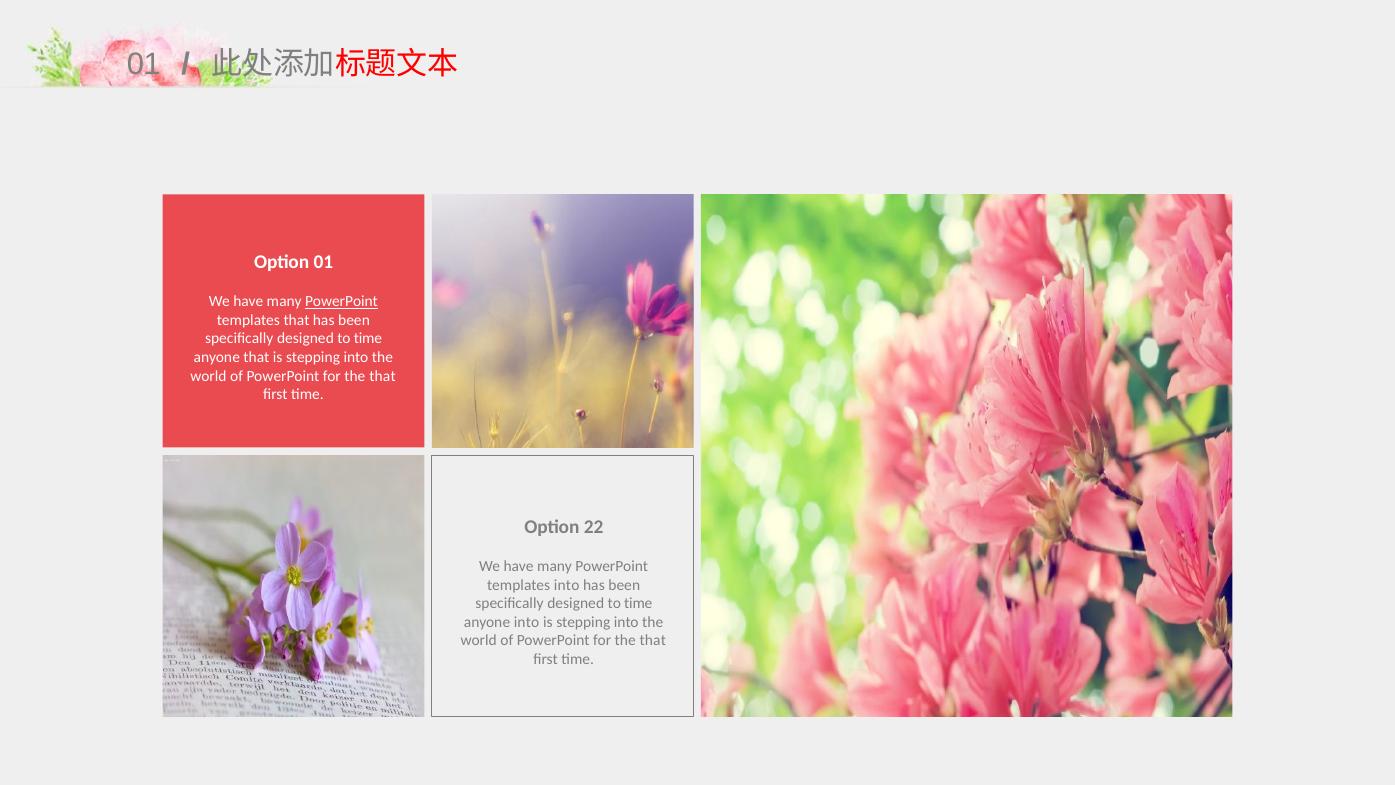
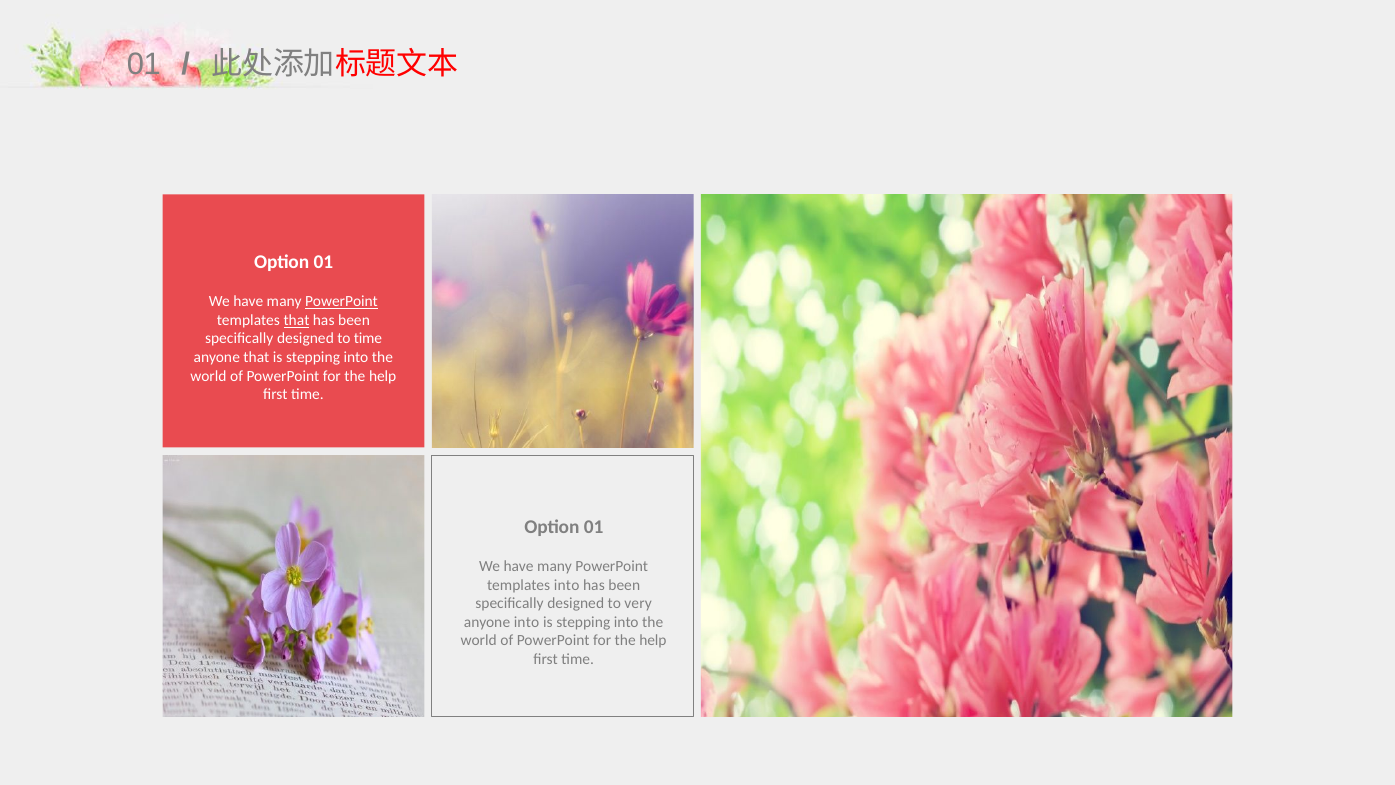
that at (297, 320) underline: none -> present
that at (383, 376): that -> help
22 at (594, 527): 22 -> 01
time at (638, 603): time -> very
that at (653, 640): that -> help
